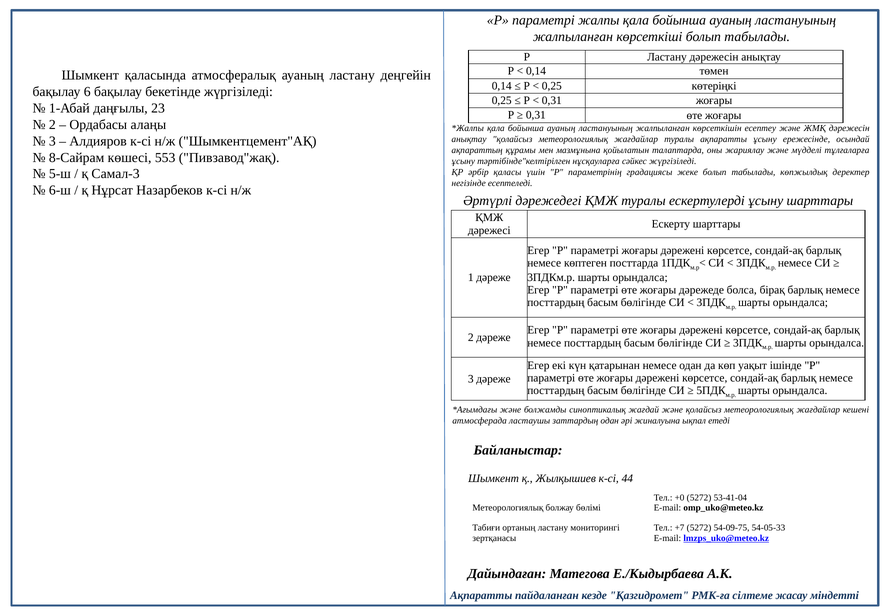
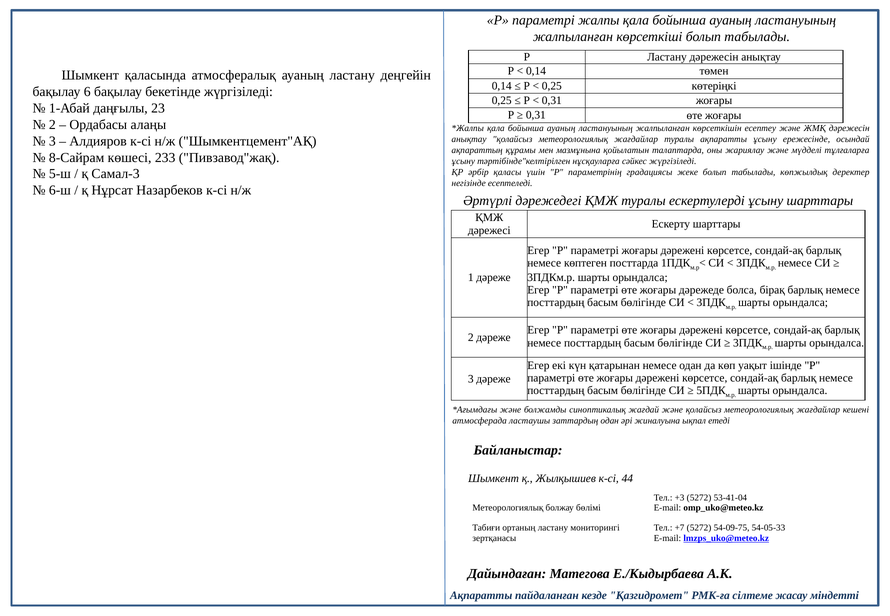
553: 553 -> 233
+0: +0 -> +3
